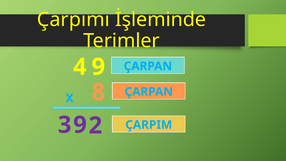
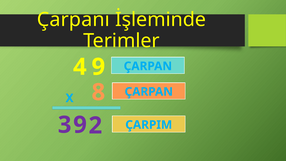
Çarpımı: Çarpımı -> Çarpanı
